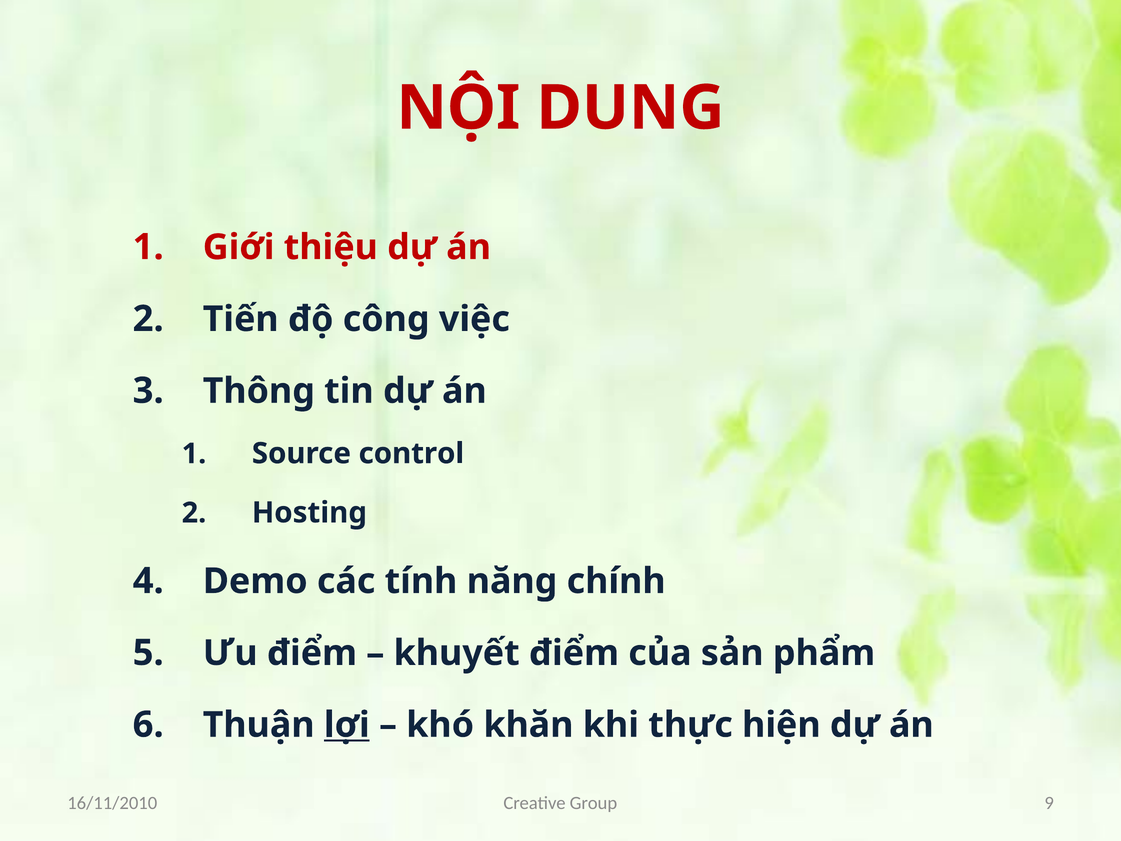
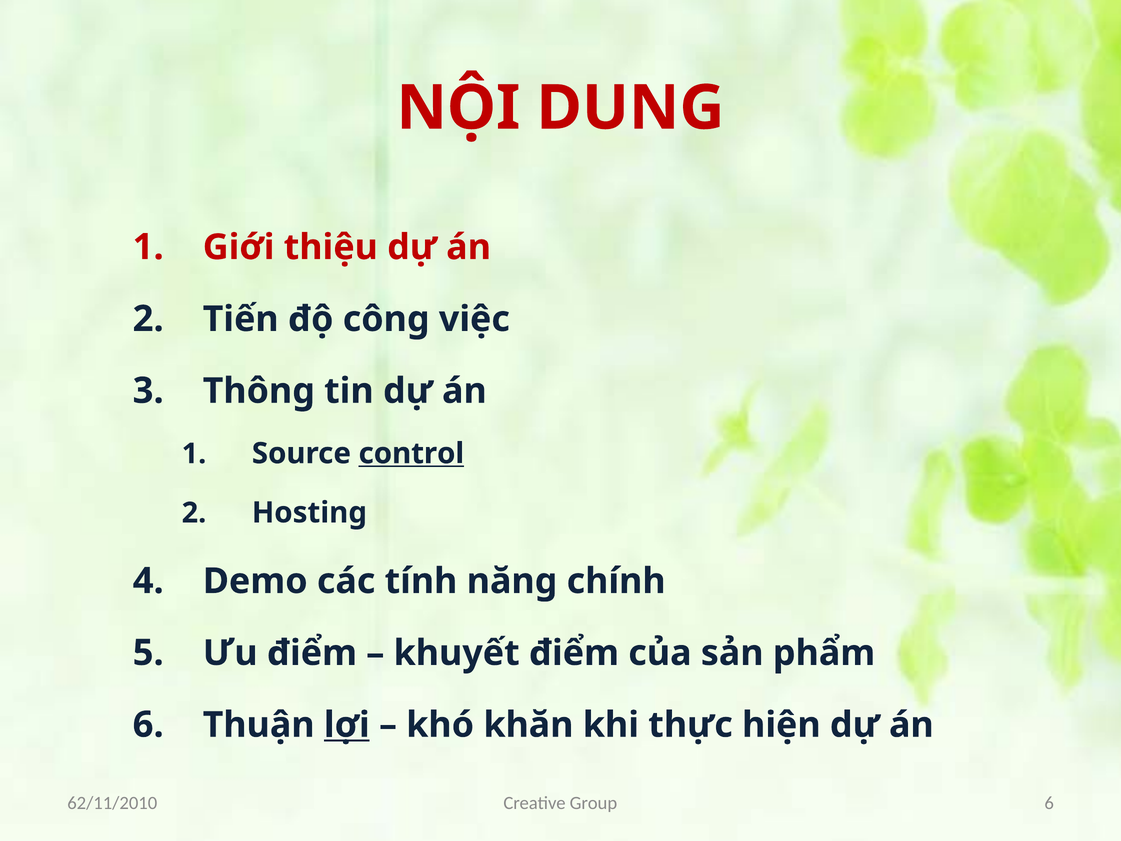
control underline: none -> present
Group 9: 9 -> 6
16/11/2010: 16/11/2010 -> 62/11/2010
